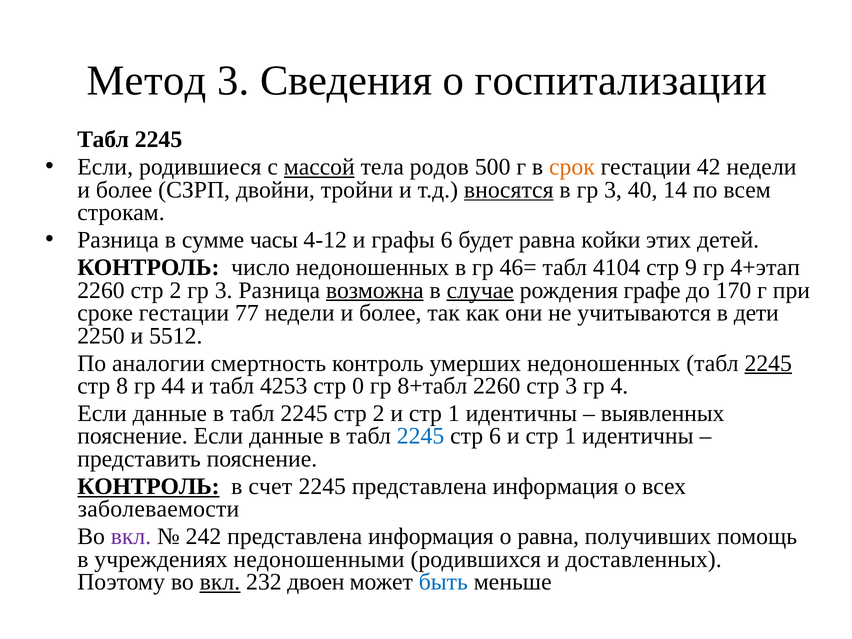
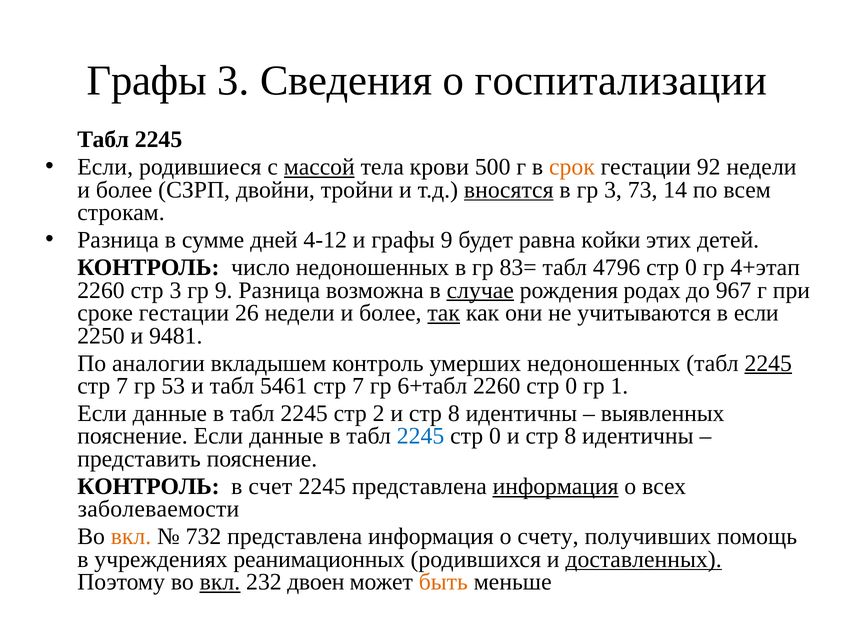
Метод at (146, 80): Метод -> Графы
родов: родов -> крови
42: 42 -> 92
40: 40 -> 73
часы: часы -> дней
графы 6: 6 -> 9
46=: 46= -> 83=
4104: 4104 -> 4796
9 at (691, 268): 9 -> 0
2260 стр 2: 2 -> 3
3 at (224, 290): 3 -> 9
возможна underline: present -> none
графе: графе -> родах
170: 170 -> 967
77: 77 -> 26
так underline: none -> present
в дети: дети -> если
5512: 5512 -> 9481
смертность: смертность -> вкладышем
8 at (122, 386): 8 -> 7
44: 44 -> 53
4253: 4253 -> 5461
0 at (358, 386): 0 -> 7
8+табл: 8+табл -> 6+табл
2260 стр 3: 3 -> 0
4: 4 -> 1
2 и стр 1: 1 -> 8
6 at (495, 436): 6 -> 0
1 at (570, 436): 1 -> 8
КОНТРОЛЬ at (148, 486) underline: present -> none
информация at (556, 486) underline: none -> present
вкл at (131, 537) colour: purple -> orange
242: 242 -> 732
о равна: равна -> счету
недоношенными: недоношенными -> реанимационных
доставленных underline: none -> present
быть colour: blue -> orange
